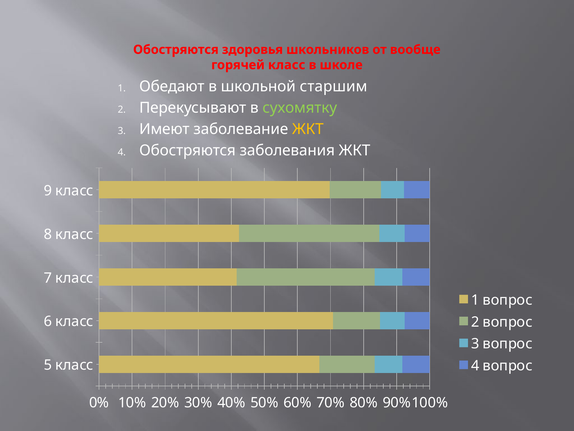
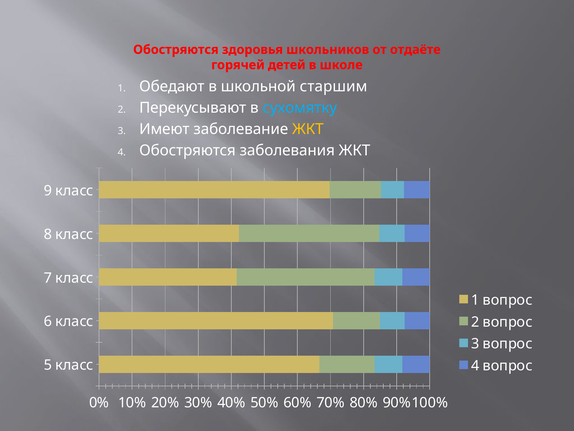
вообще: вообще -> отдаёте
горячей класс: класс -> детей
сухомятку colour: light green -> light blue
